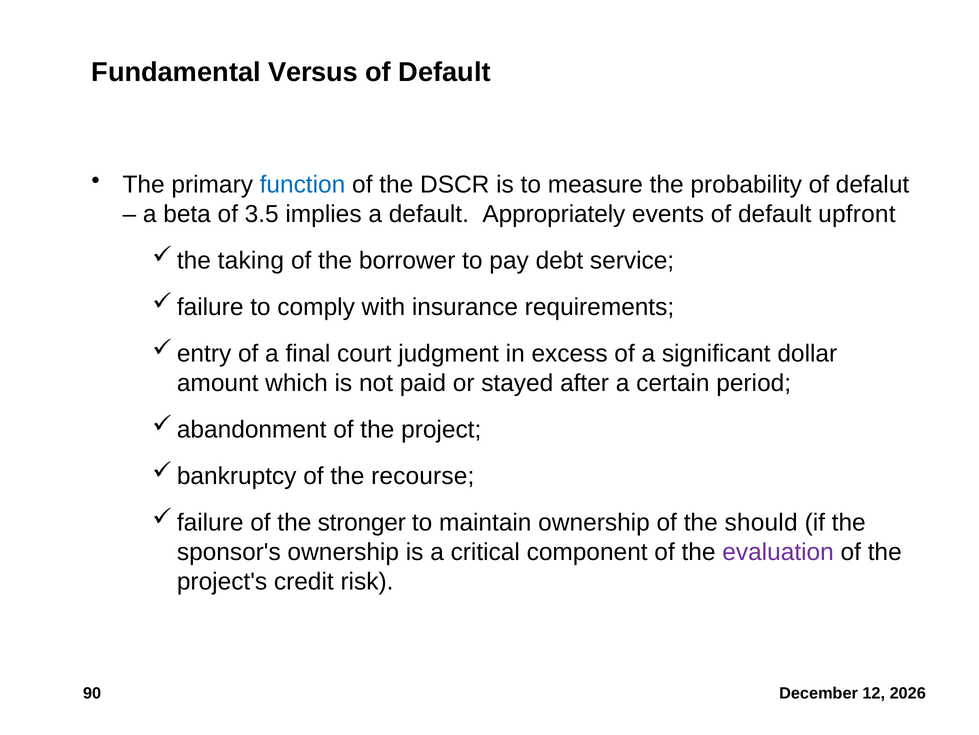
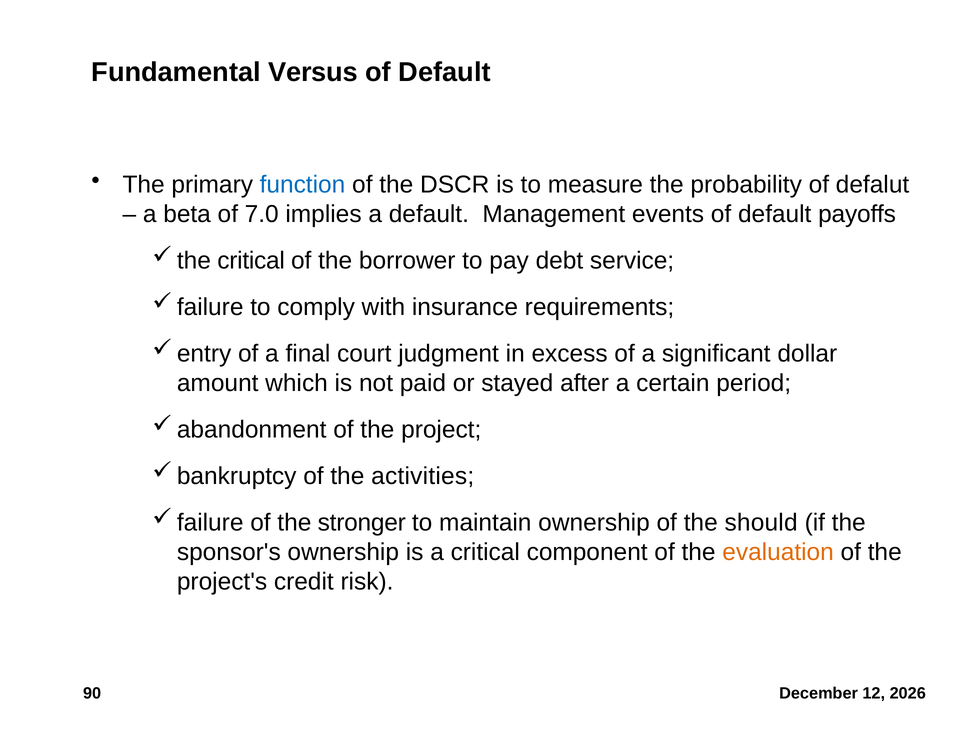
3.5: 3.5 -> 7.0
Appropriately: Appropriately -> Management
upfront: upfront -> payoffs
taking at (251, 260): taking -> critical
recourse: recourse -> activities
evaluation colour: purple -> orange
